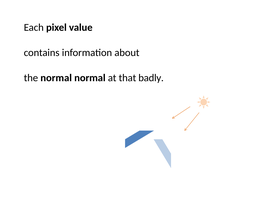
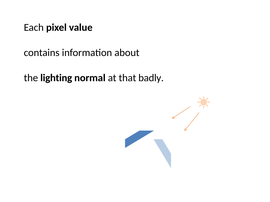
the normal: normal -> lighting
